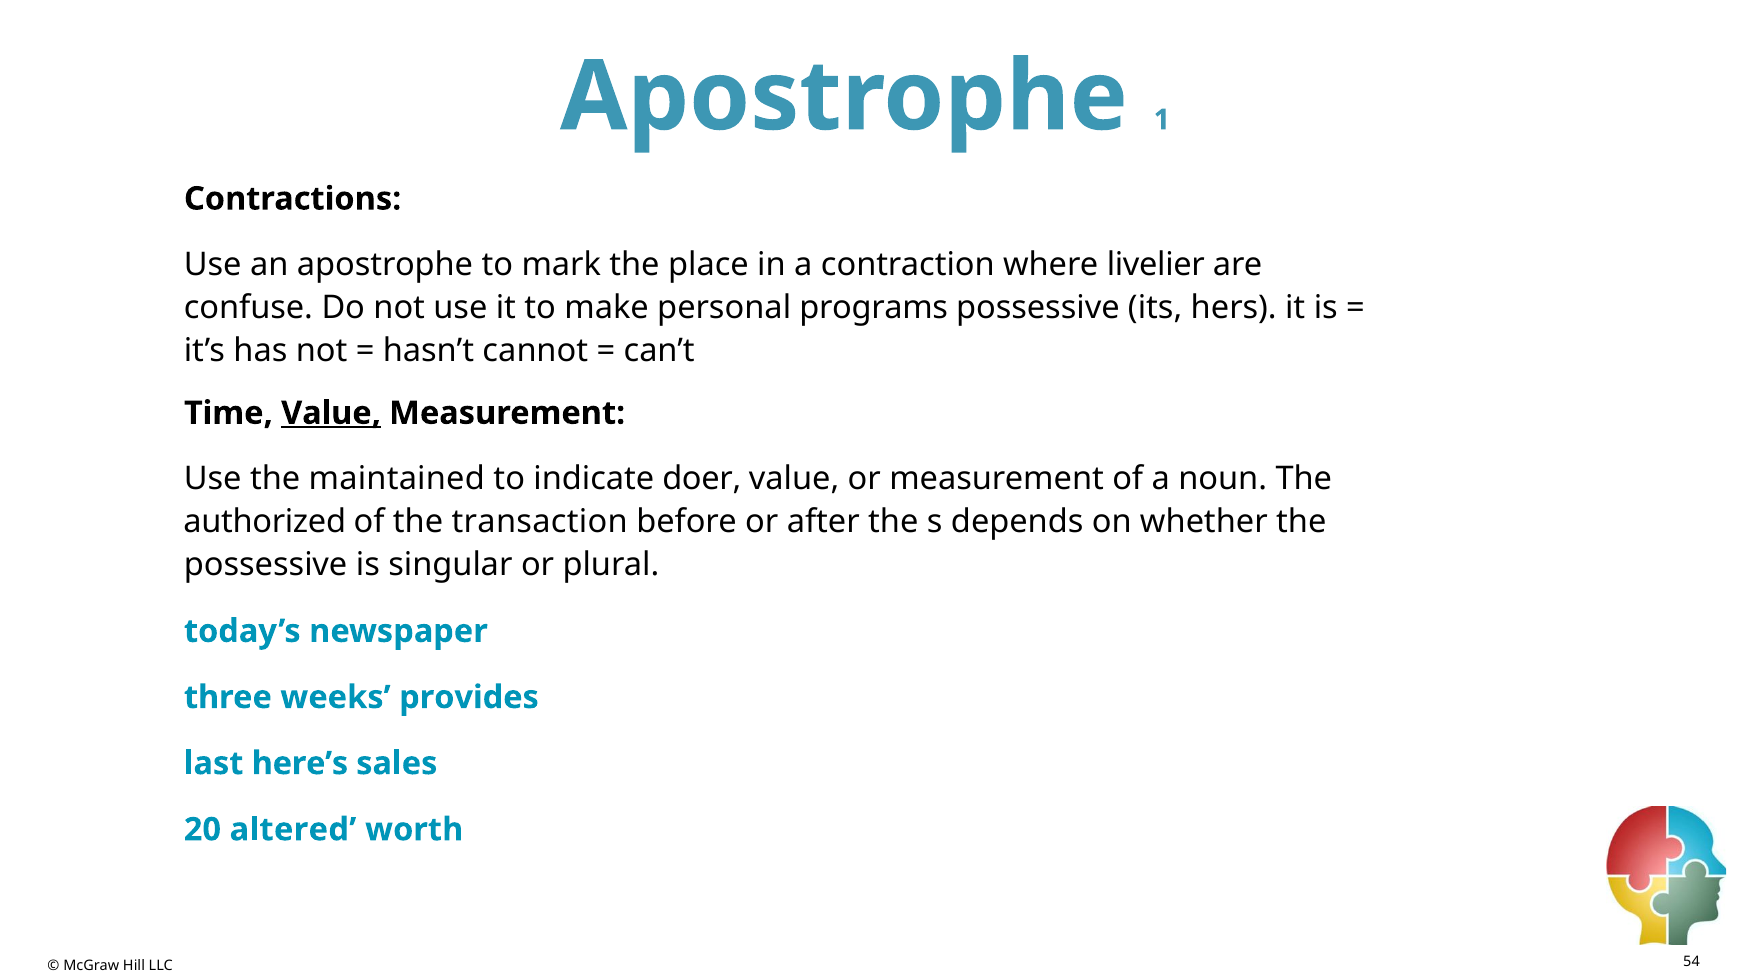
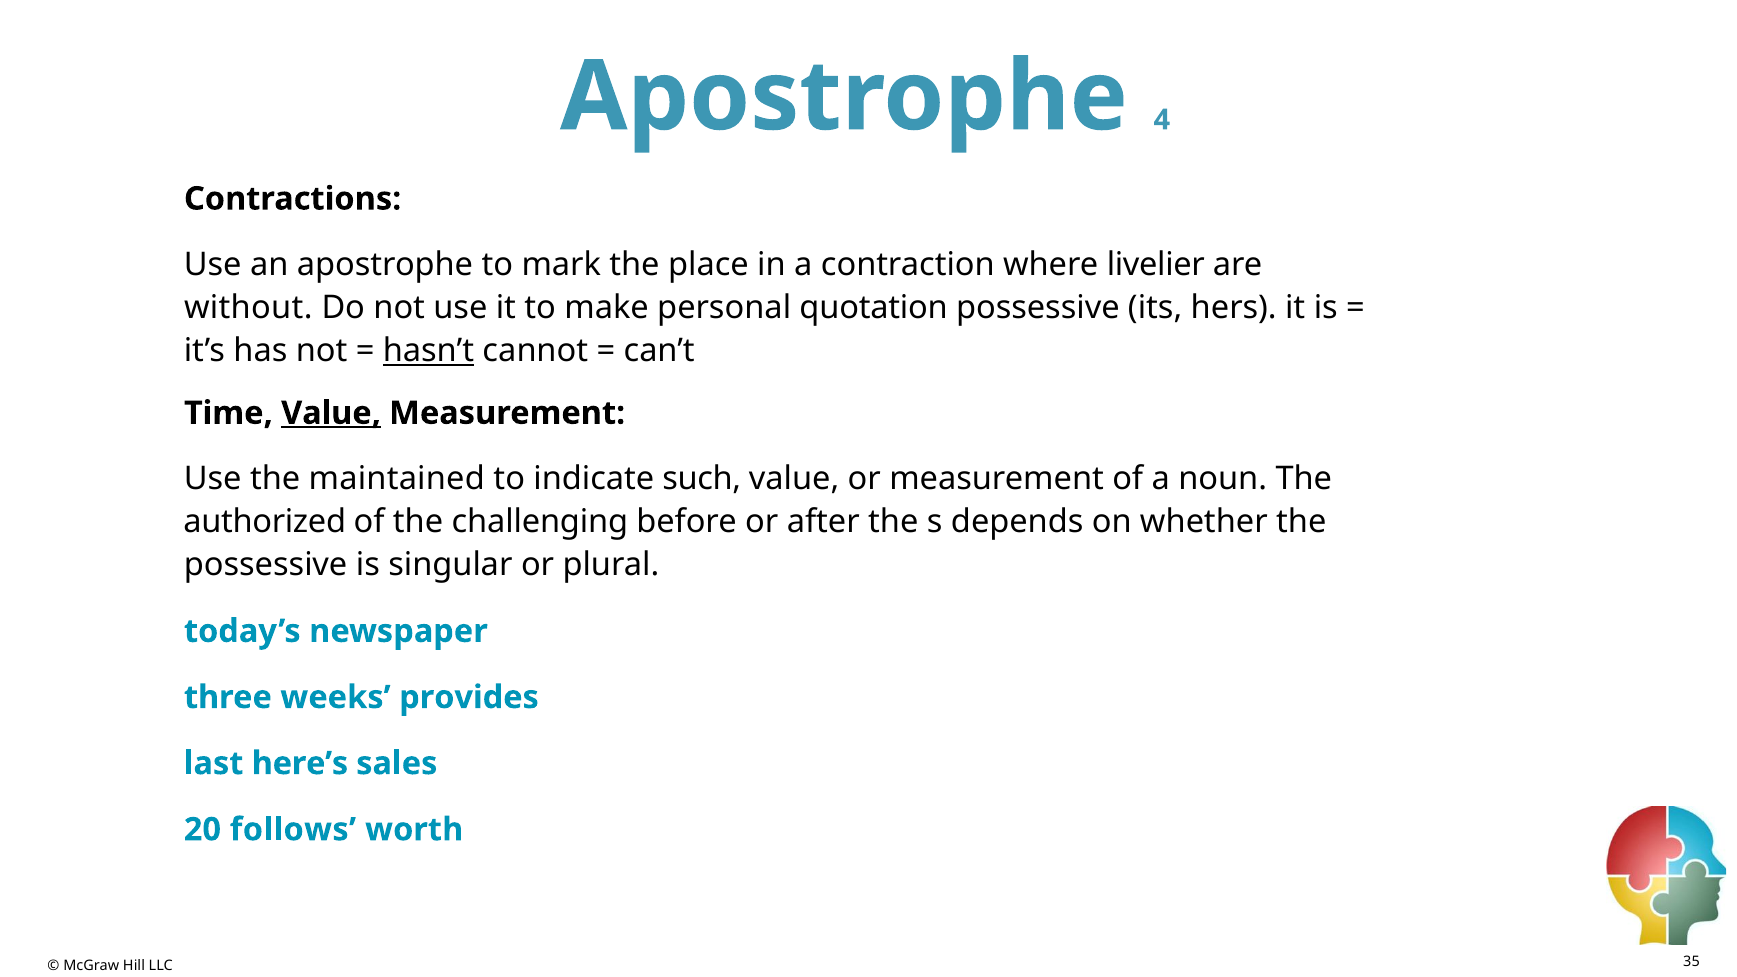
1: 1 -> 4
confuse: confuse -> without
programs: programs -> quotation
hasn’t underline: none -> present
doer: doer -> such
transaction: transaction -> challenging
altered: altered -> follows
54: 54 -> 35
